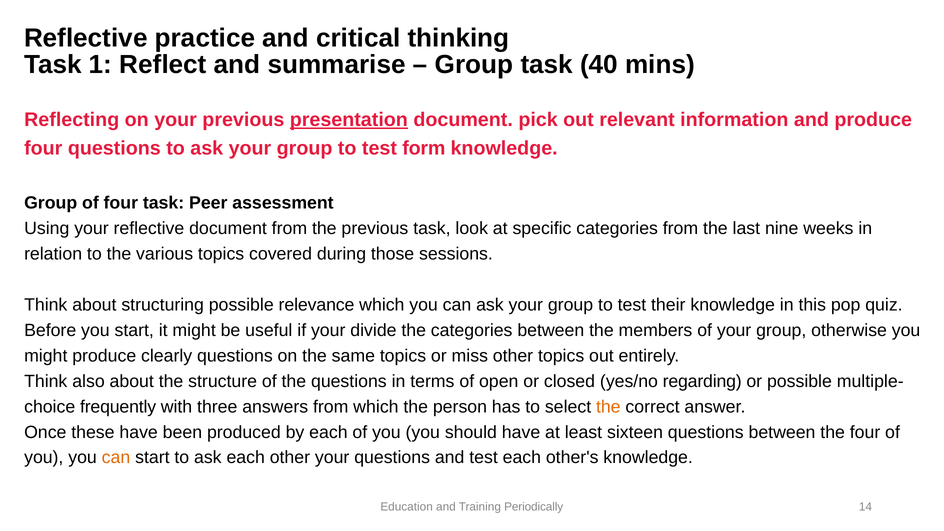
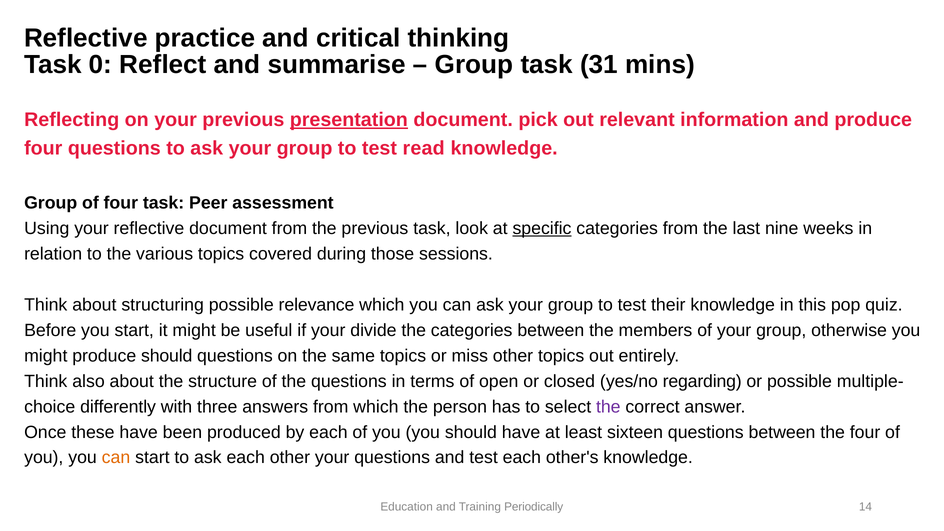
1: 1 -> 0
40: 40 -> 31
form: form -> read
specific underline: none -> present
produce clearly: clearly -> should
frequently: frequently -> differently
the at (608, 407) colour: orange -> purple
